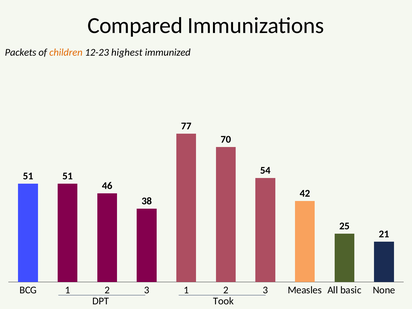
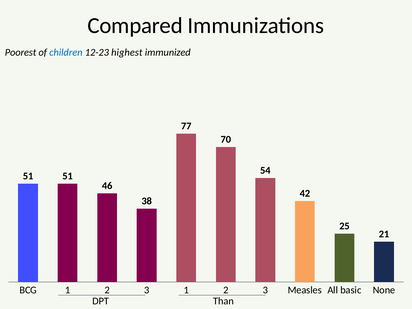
Packets: Packets -> Poorest
children colour: orange -> blue
Took: Took -> Than
